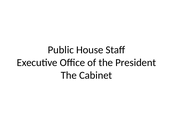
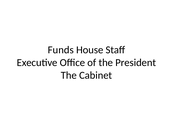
Public: Public -> Funds
